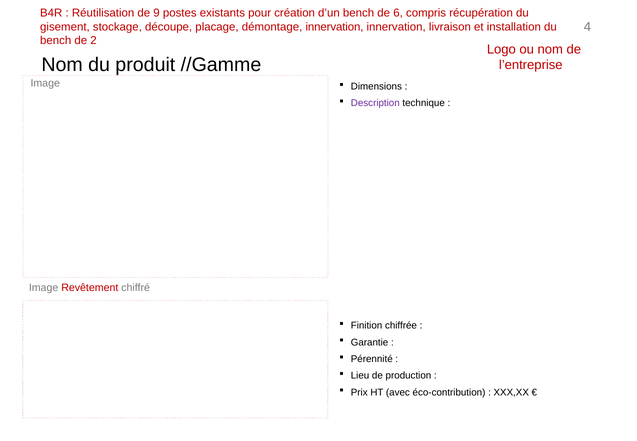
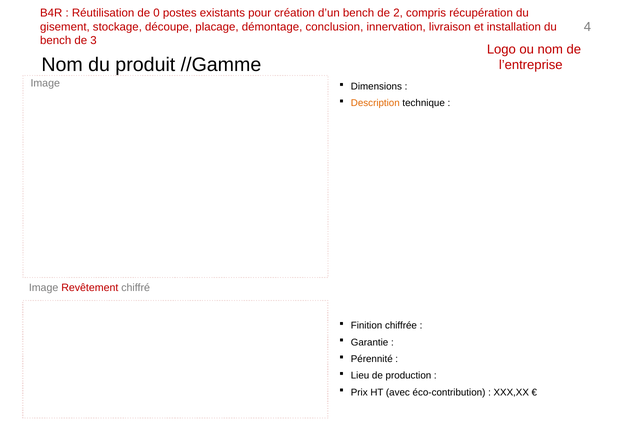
9: 9 -> 0
6: 6 -> 2
démontage innervation: innervation -> conclusion
2: 2 -> 3
Description colour: purple -> orange
